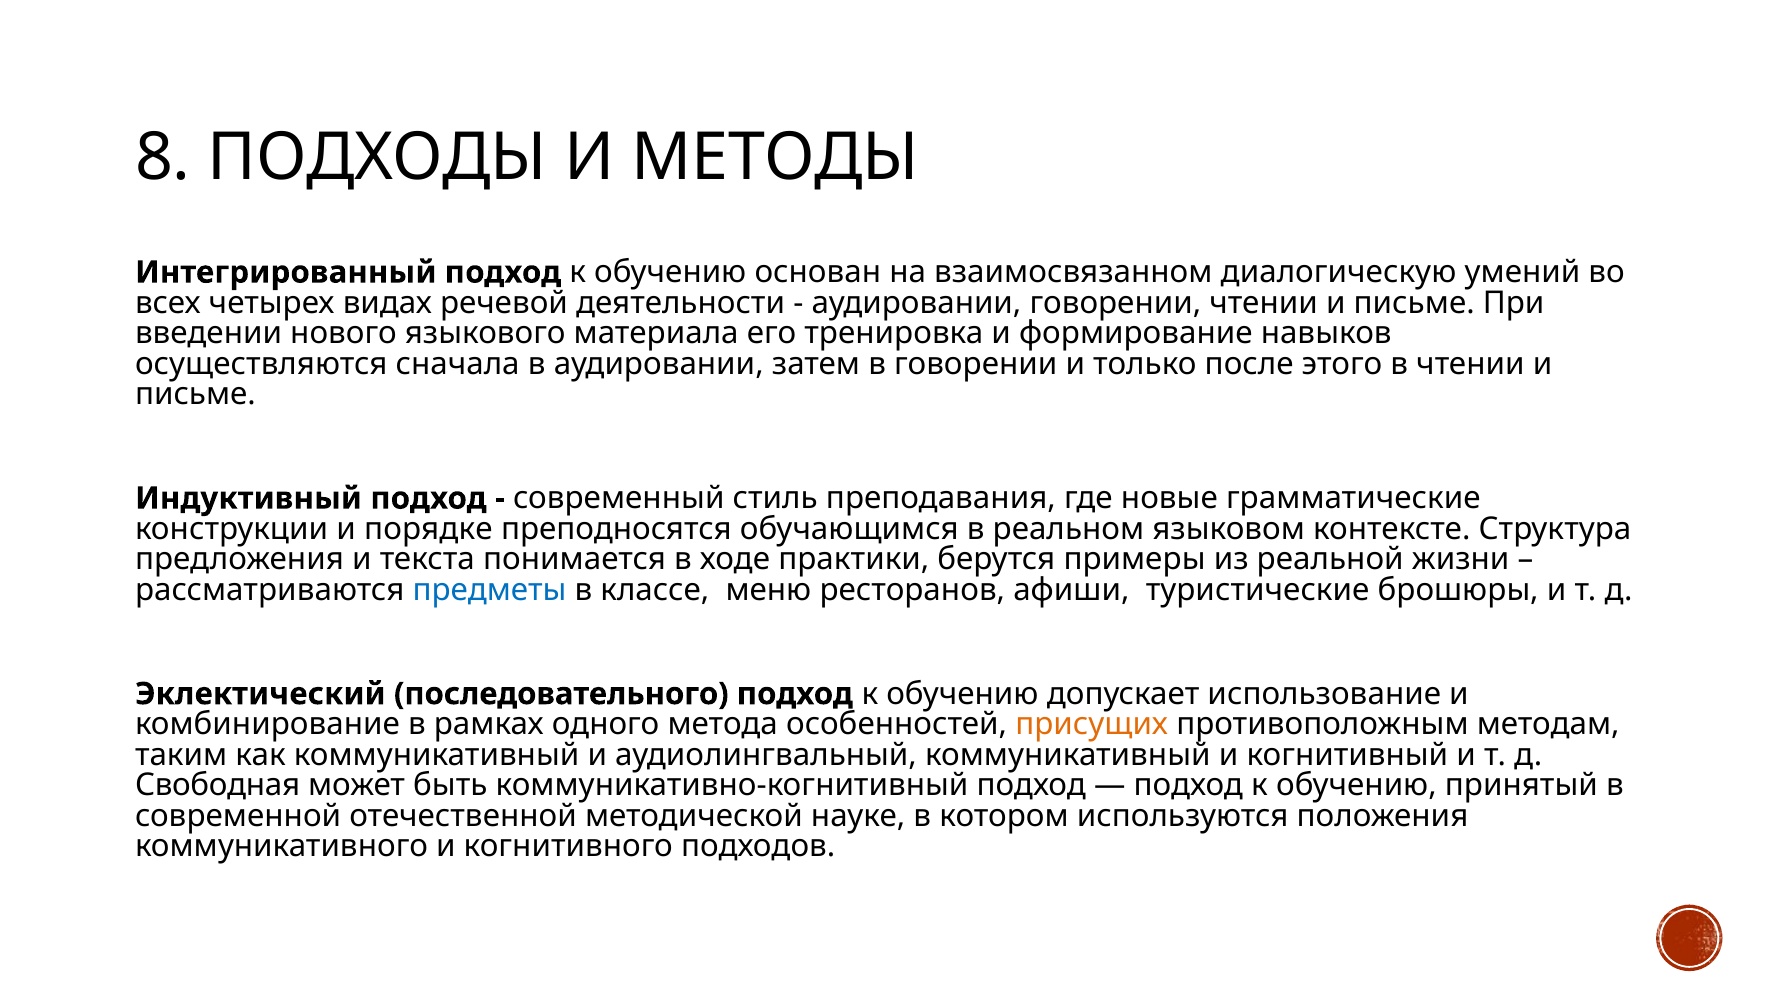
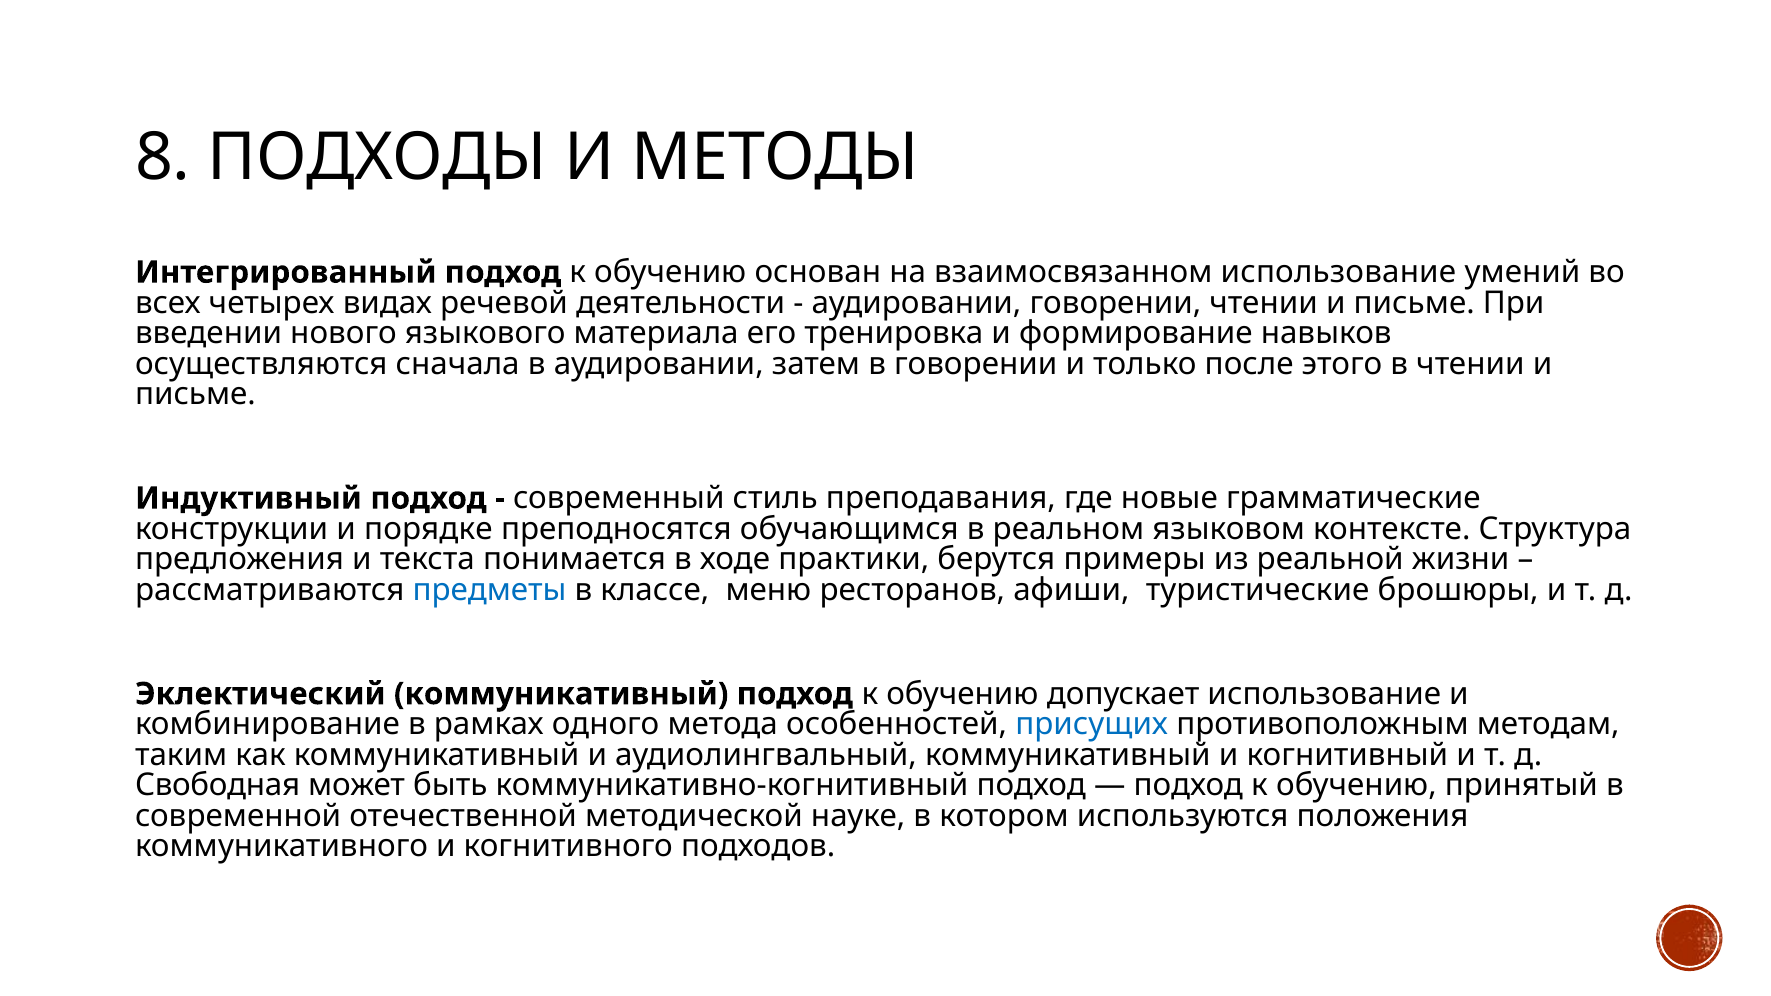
взаимосвязанном диалогическую: диалогическую -> использование
Эклектический последовательного: последовательного -> коммуникативный
присущих colour: orange -> blue
